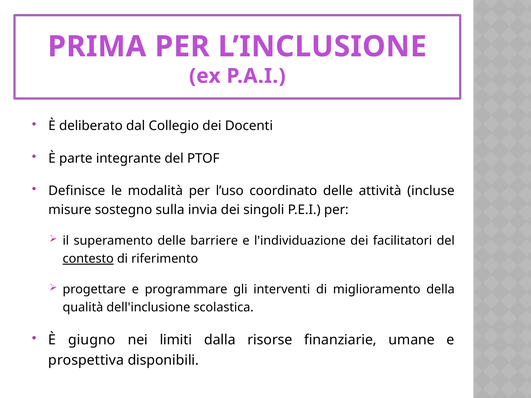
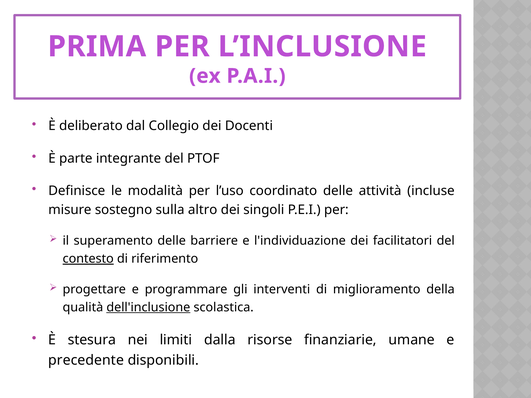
invia: invia -> altro
dell'inclusione underline: none -> present
giugno: giugno -> stesura
prospettiva: prospettiva -> precedente
